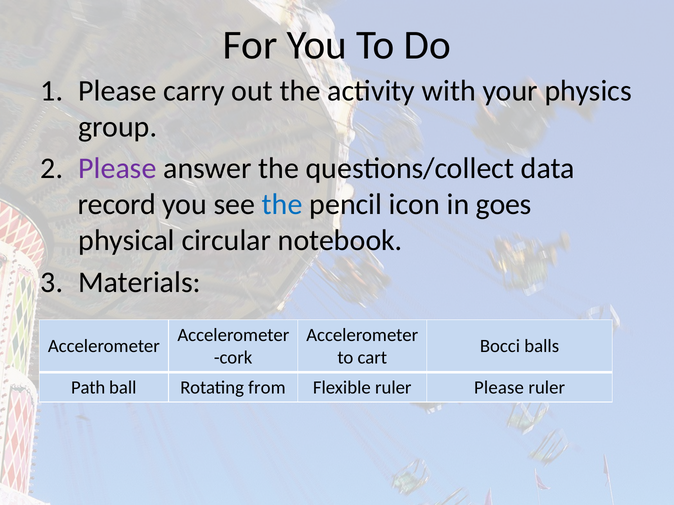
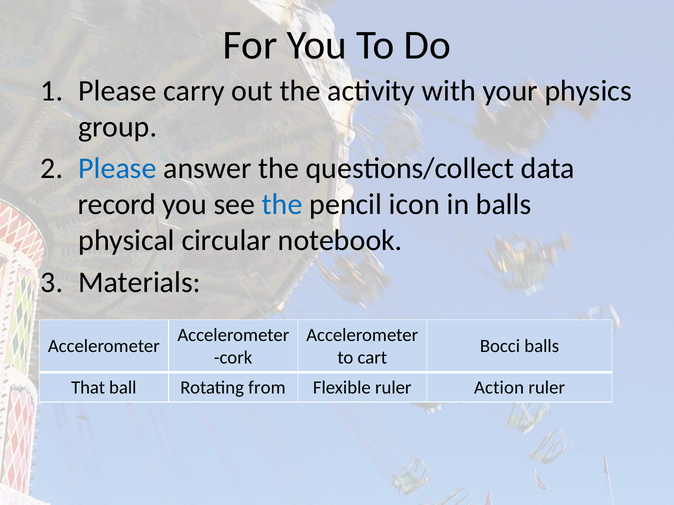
Please at (117, 169) colour: purple -> blue
in goes: goes -> balls
Path: Path -> That
ruler Please: Please -> Action
